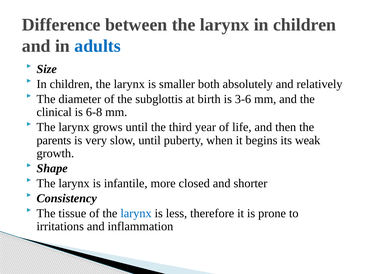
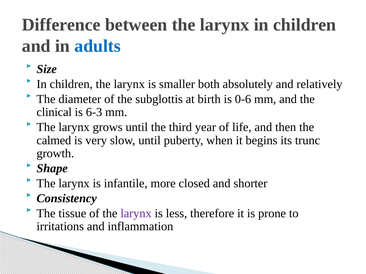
3-6: 3-6 -> 0-6
6-8: 6-8 -> 6-3
parents: parents -> calmed
weak: weak -> trunc
larynx at (136, 214) colour: blue -> purple
